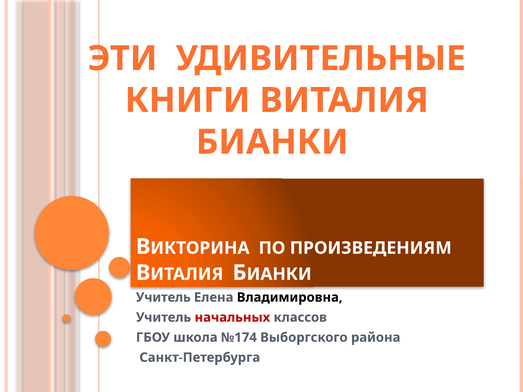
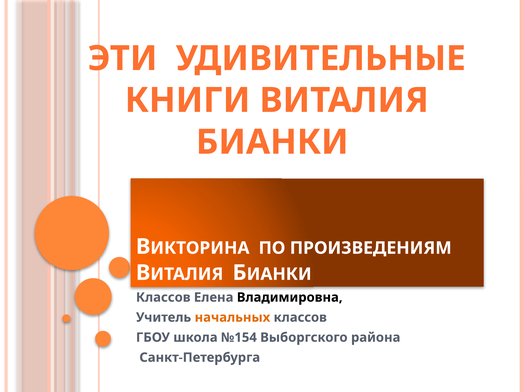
Учитель at (163, 298): Учитель -> Классов
начальных colour: red -> orange
№174: №174 -> №154
